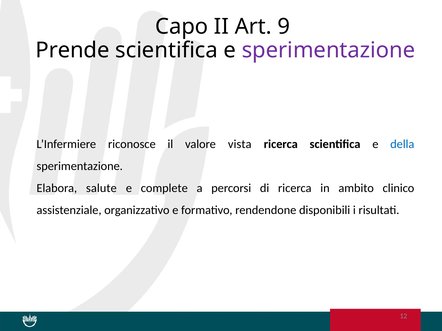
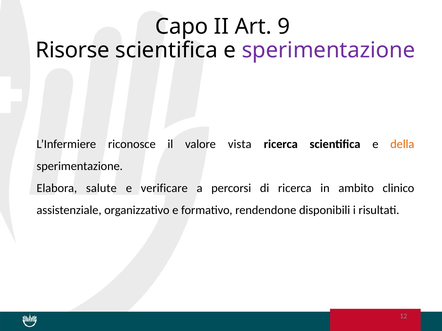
Prende: Prende -> Risorse
della colour: blue -> orange
complete: complete -> verificare
